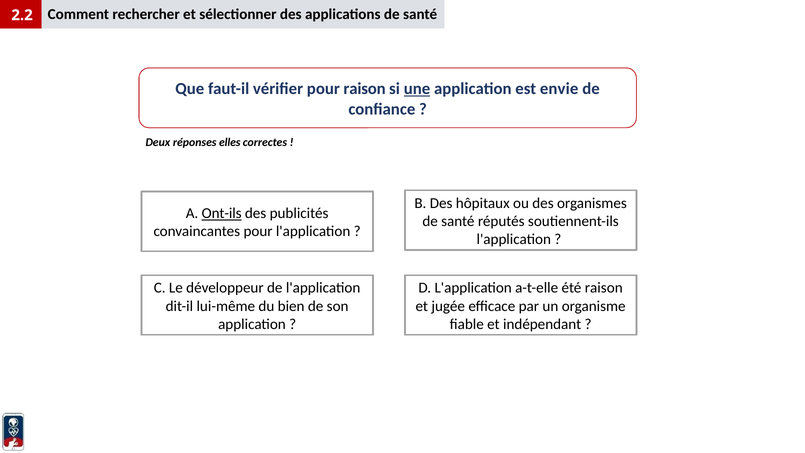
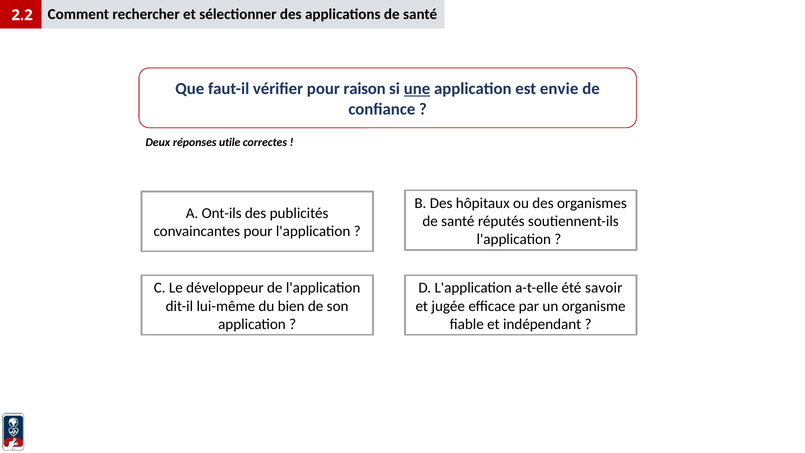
elles: elles -> utile
Ont-ils underline: present -> none
été raison: raison -> savoir
